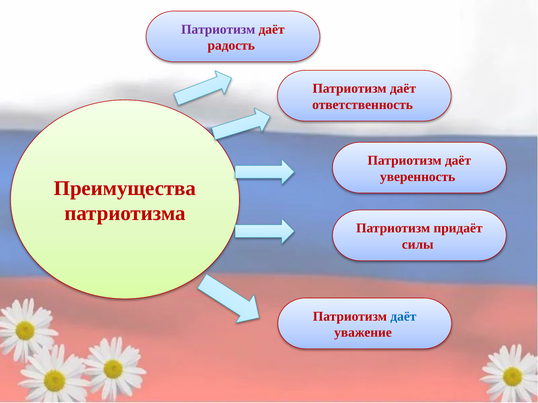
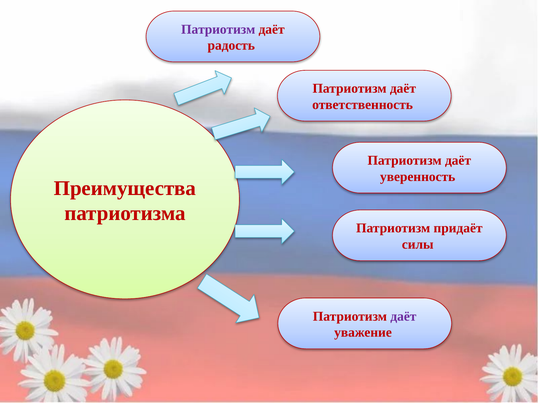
даёт at (403, 317) colour: blue -> purple
